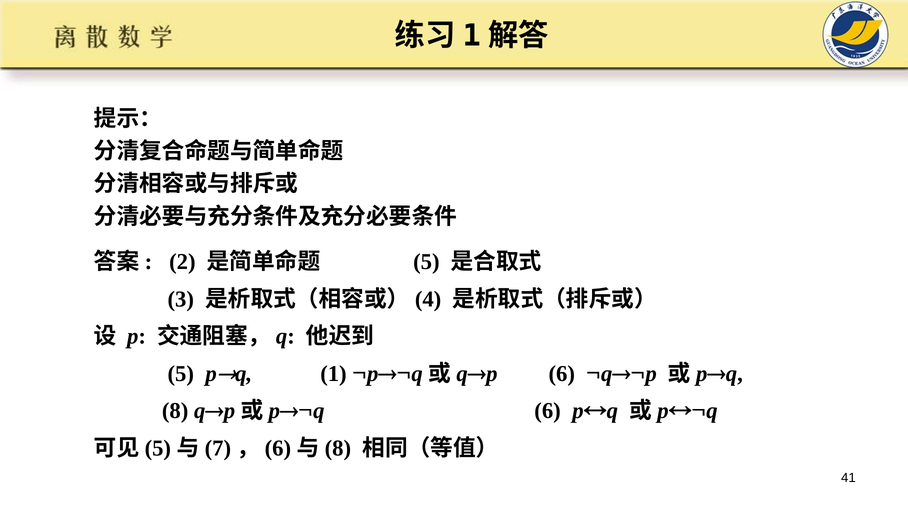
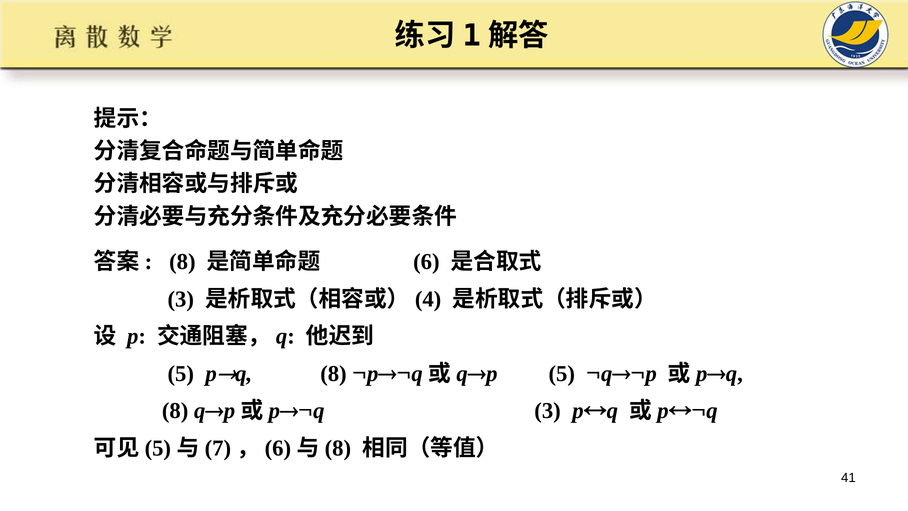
2 at (182, 262): 2 -> 8
5 at (426, 262): 5 -> 6
1 at (333, 373): 1 -> 8
p 6: 6 -> 5
6 at (548, 411): 6 -> 3
